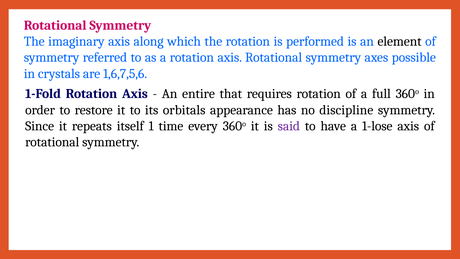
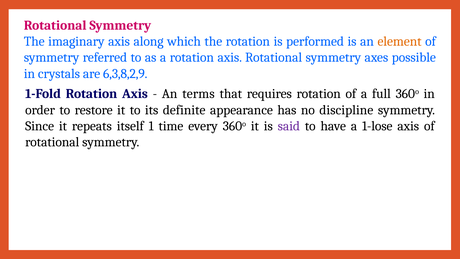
element colour: black -> orange
1,6,7,5,6: 1,6,7,5,6 -> 6,3,8,2,9
entire: entire -> terms
orbitals: orbitals -> definite
